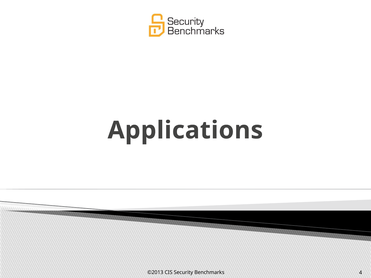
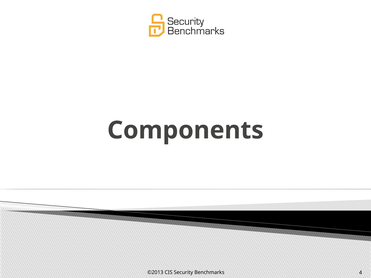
Applications: Applications -> Components
